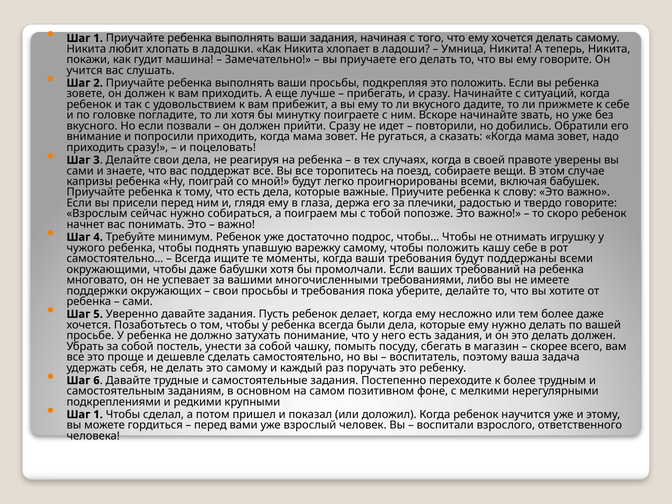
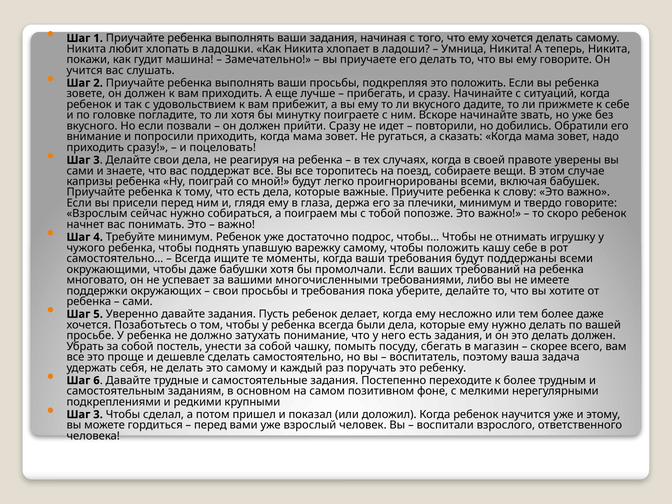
плечики радостью: радостью -> минимум
1 at (98, 415): 1 -> 3
